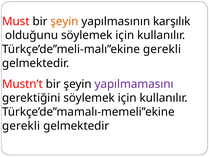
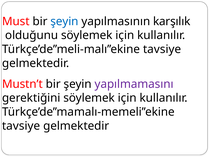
şeyin at (64, 21) colour: orange -> blue
Türkçe’de’’meli-malı’’ekine gerekli: gerekli -> tavsiye
gerekli at (21, 126): gerekli -> tavsiye
